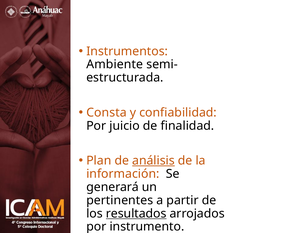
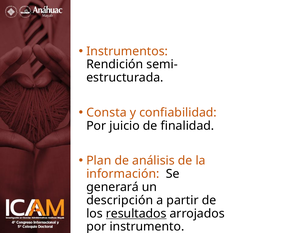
Ambiente: Ambiente -> Rendición
análisis underline: present -> none
pertinentes: pertinentes -> descripción
